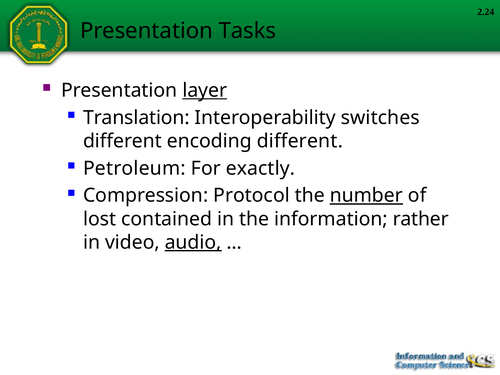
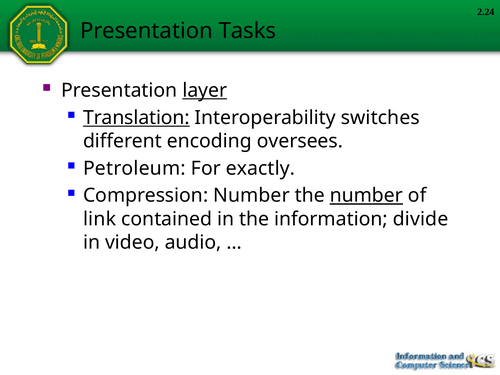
Translation underline: none -> present
encoding different: different -> oversees
Compression Protocol: Protocol -> Number
lost: lost -> link
rather: rather -> divide
audio underline: present -> none
